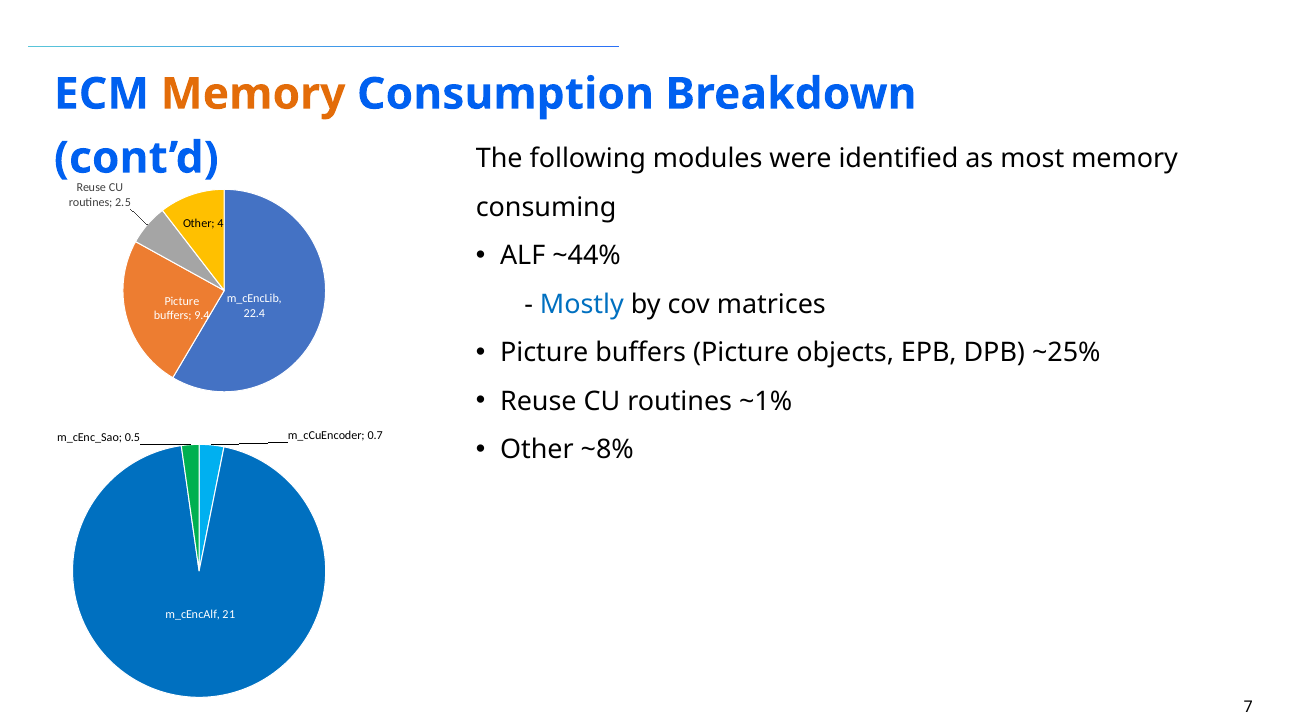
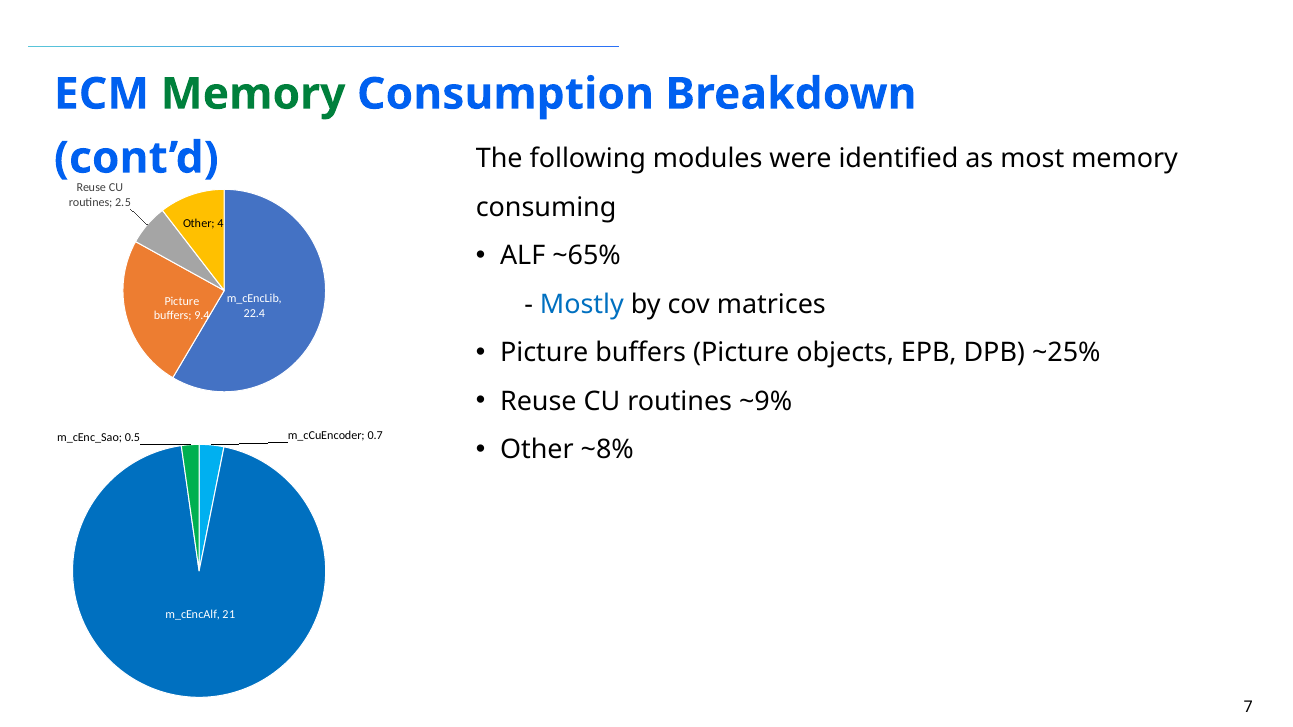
Memory at (253, 94) colour: orange -> green
~44%: ~44% -> ~65%
~1%: ~1% -> ~9%
